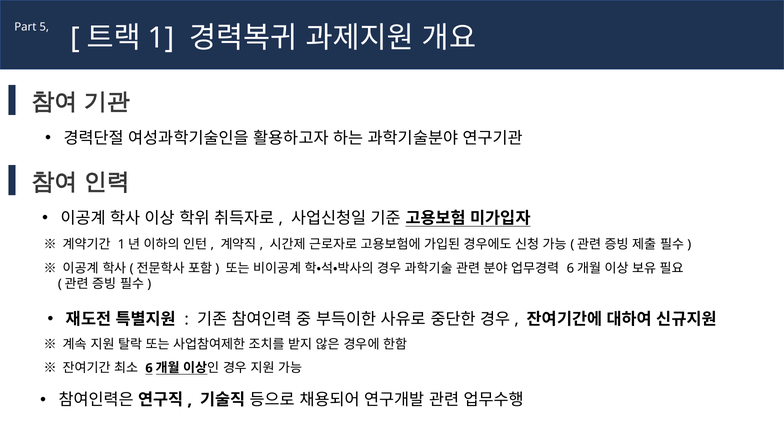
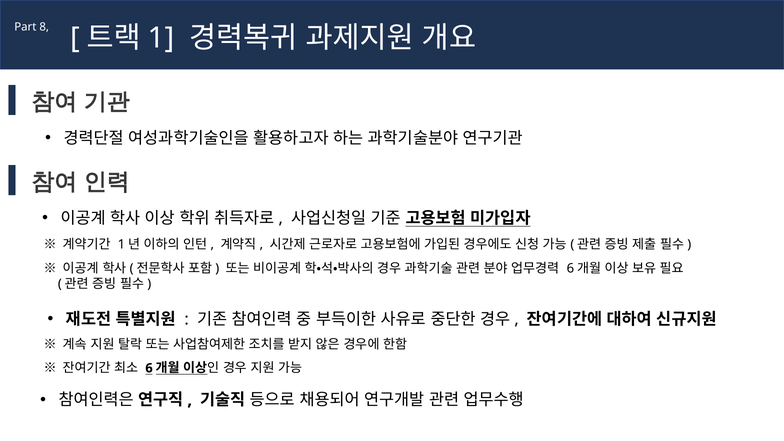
5: 5 -> 8
